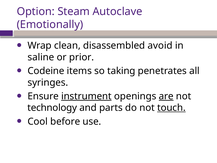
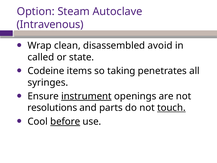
Emotionally: Emotionally -> Intravenous
saline: saline -> called
prior: prior -> state
are underline: present -> none
technology: technology -> resolutions
before underline: none -> present
